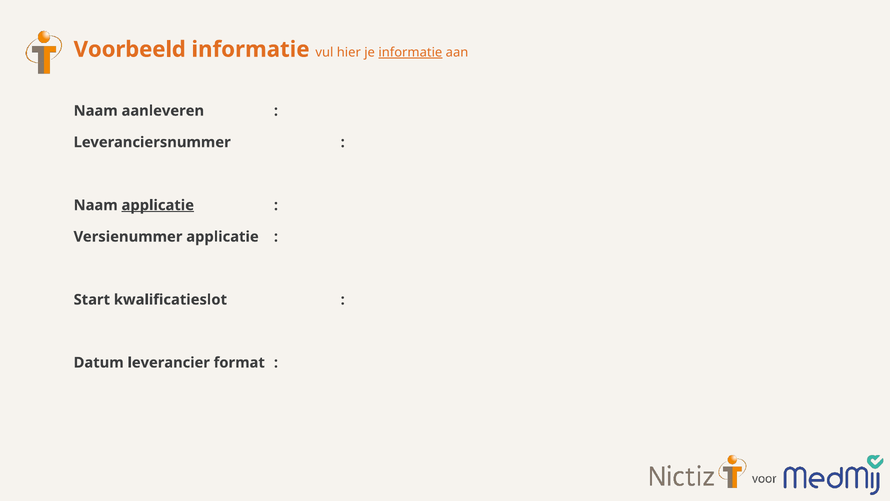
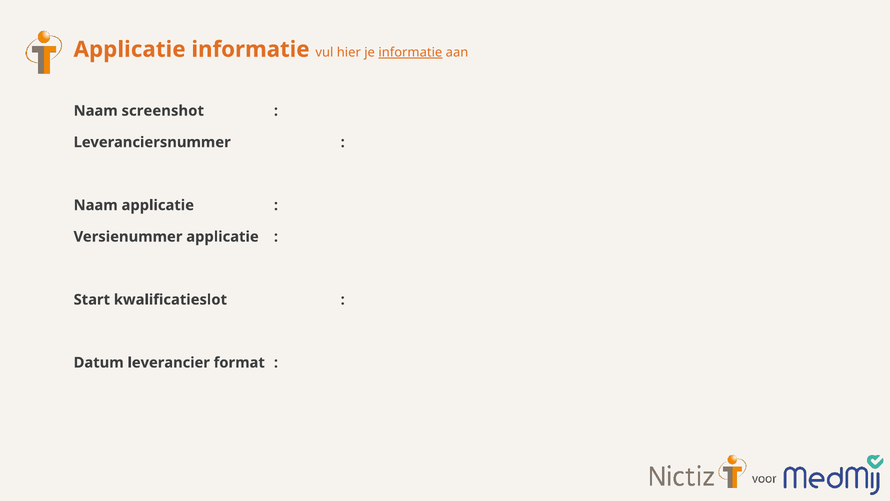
Voorbeeld at (130, 49): Voorbeeld -> Applicatie
aanleveren: aanleveren -> screenshot
applicatie at (158, 205) underline: present -> none
